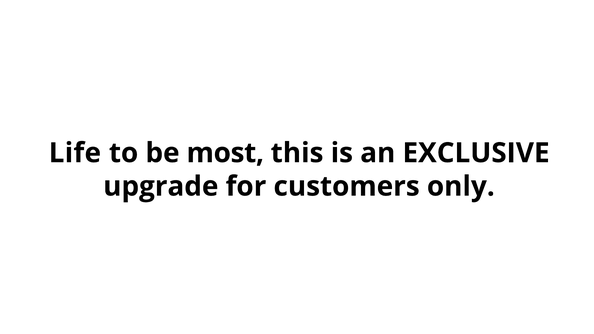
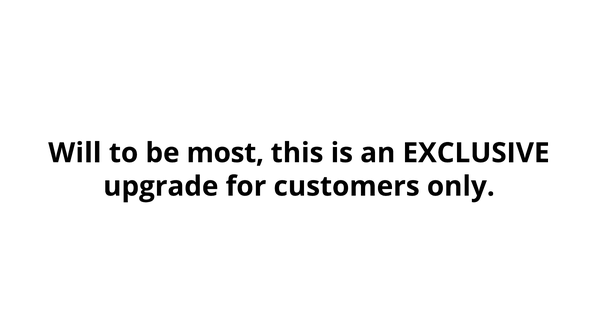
Life: Life -> Will
